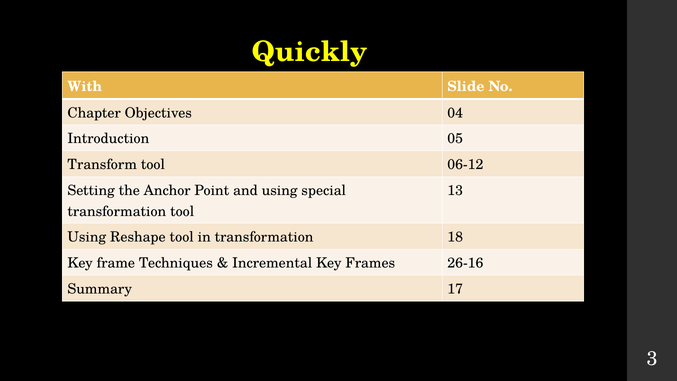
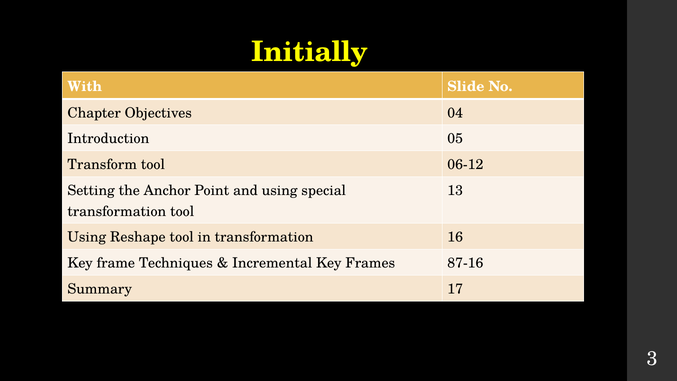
Quickly: Quickly -> Initially
18: 18 -> 16
26-16: 26-16 -> 87-16
